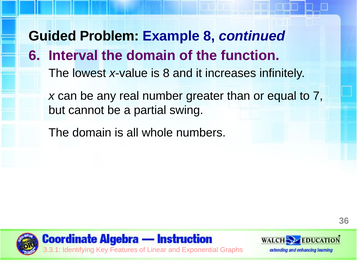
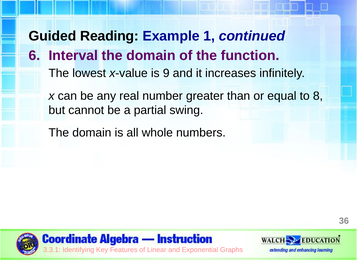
Problem: Problem -> Reading
Example 8: 8 -> 1
is 8: 8 -> 9
7: 7 -> 8
